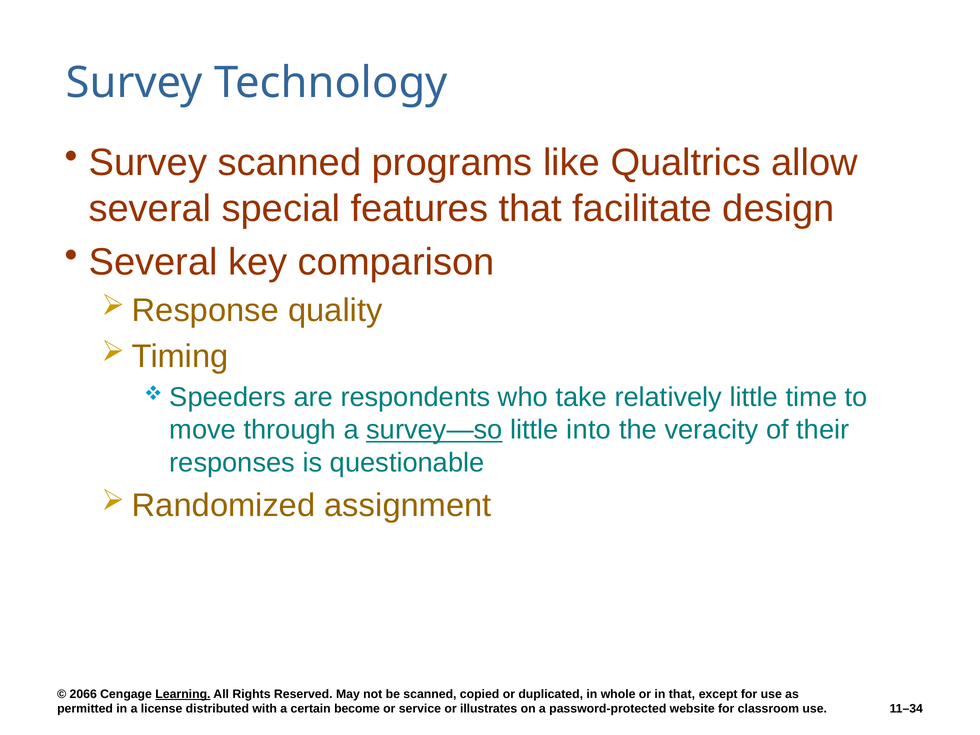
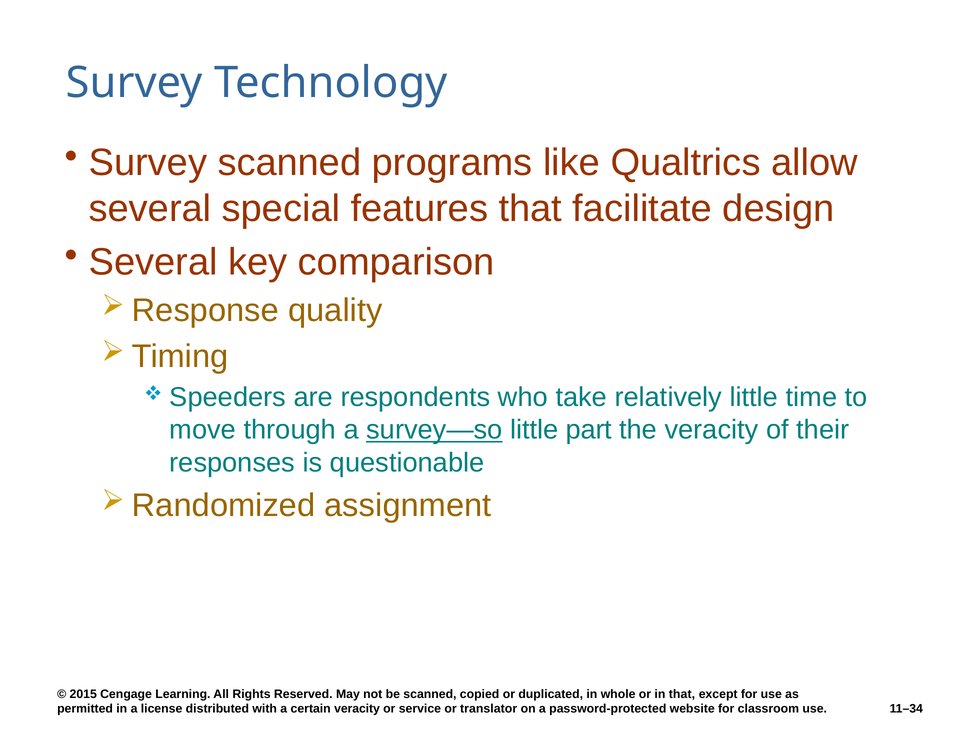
into: into -> part
2066: 2066 -> 2015
Learning underline: present -> none
certain become: become -> veracity
illustrates: illustrates -> translator
